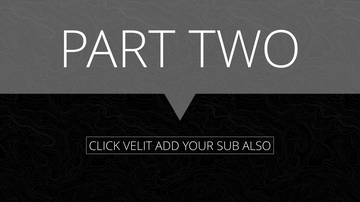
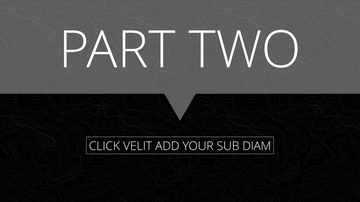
ALSO: ALSO -> DIAM
